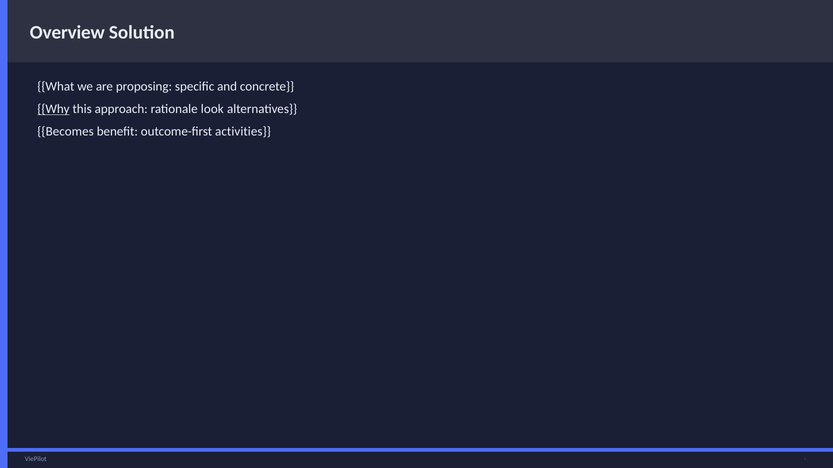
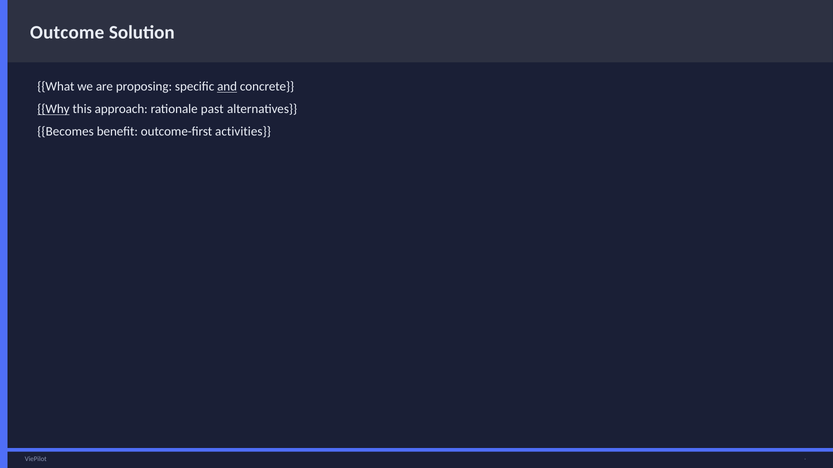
Overview: Overview -> Outcome
and underline: none -> present
look: look -> past
